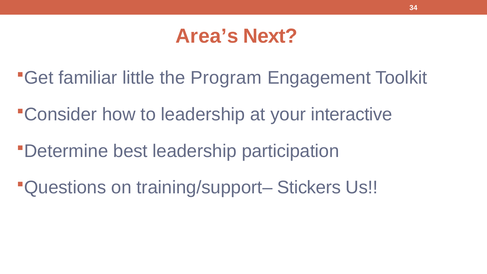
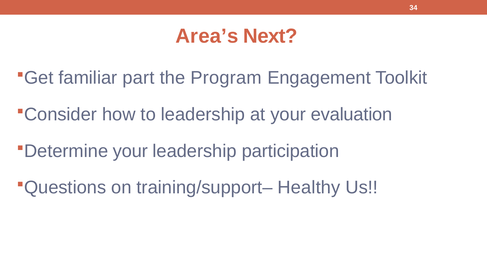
little: little -> part
interactive: interactive -> evaluation
best at (130, 151): best -> your
Stickers: Stickers -> Healthy
